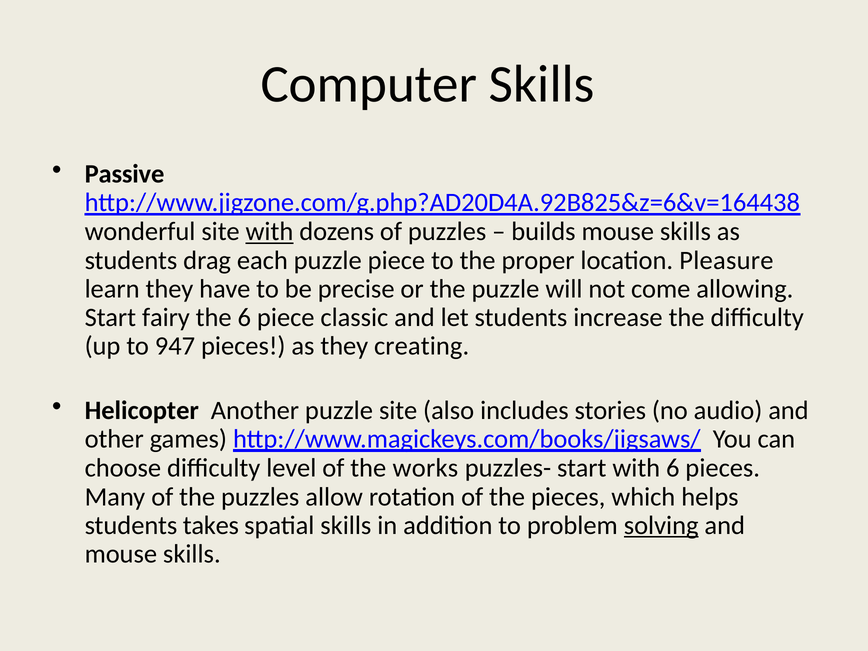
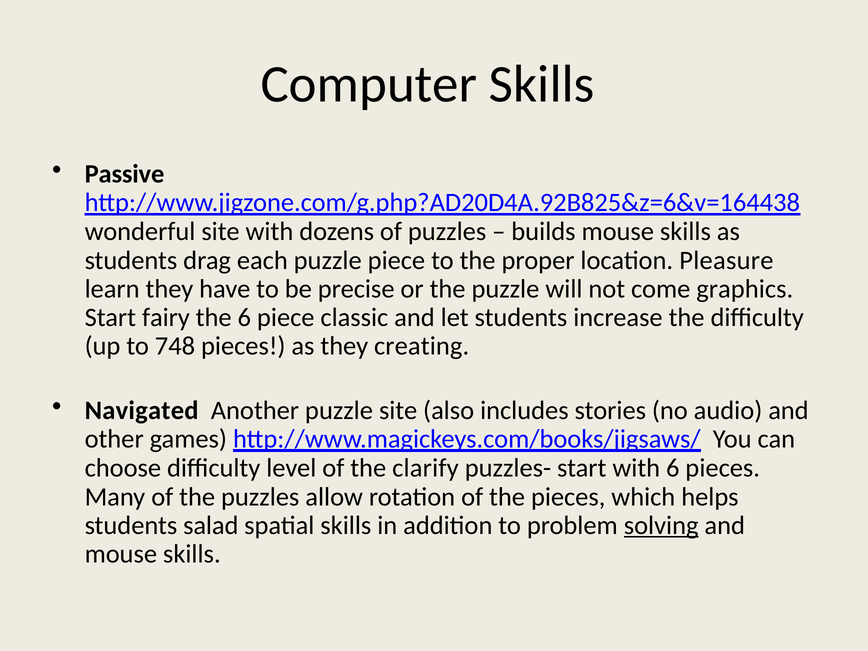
with at (269, 232) underline: present -> none
allowing: allowing -> graphics
947: 947 -> 748
Helicopter: Helicopter -> Navigated
works: works -> clarify
takes: takes -> salad
